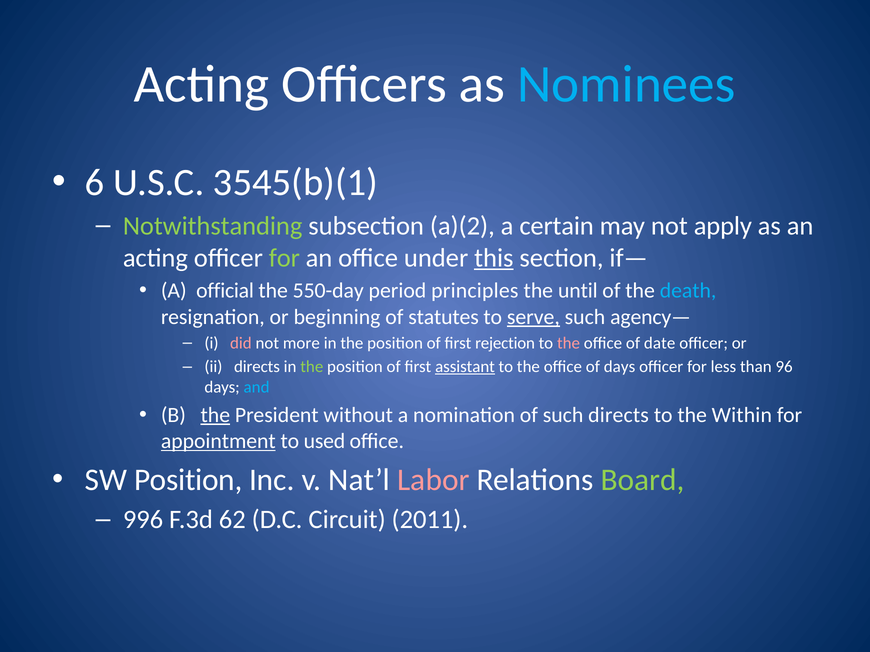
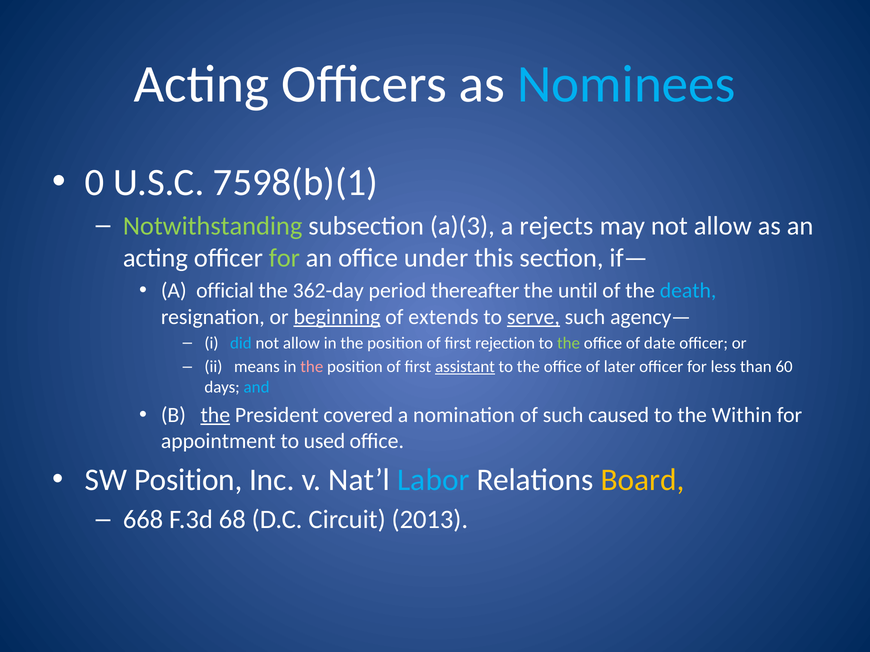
6: 6 -> 0
3545(b)(1: 3545(b)(1 -> 7598(b)(1
a)(2: a)(2 -> a)(3
certain: certain -> rejects
may not apply: apply -> allow
this underline: present -> none
550-day: 550-day -> 362-day
principles: principles -> thereafter
beginning underline: none -> present
statutes: statutes -> extends
did colour: pink -> light blue
more at (301, 343): more -> allow
the at (569, 343) colour: pink -> light green
ii directs: directs -> means
the at (312, 367) colour: light green -> pink
of days: days -> later
96: 96 -> 60
without: without -> covered
such directs: directs -> caused
appointment underline: present -> none
Labor colour: pink -> light blue
Board colour: light green -> yellow
996: 996 -> 668
62: 62 -> 68
2011: 2011 -> 2013
